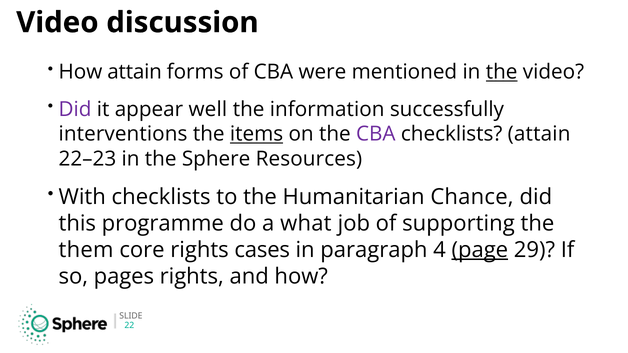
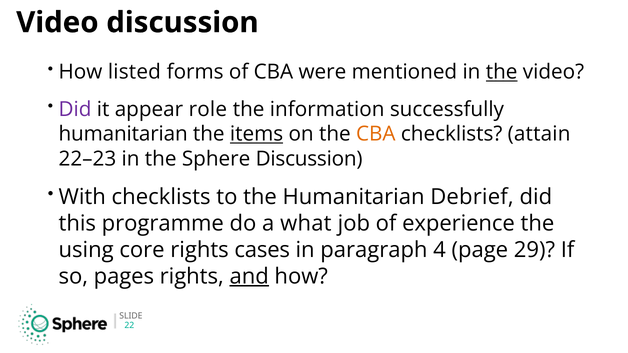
How attain: attain -> listed
well: well -> role
interventions at (123, 134): interventions -> humanitarian
CBA at (376, 134) colour: purple -> orange
Sphere Resources: Resources -> Discussion
Chance: Chance -> Debrief
supporting: supporting -> experience
them: them -> using
page underline: present -> none
and underline: none -> present
